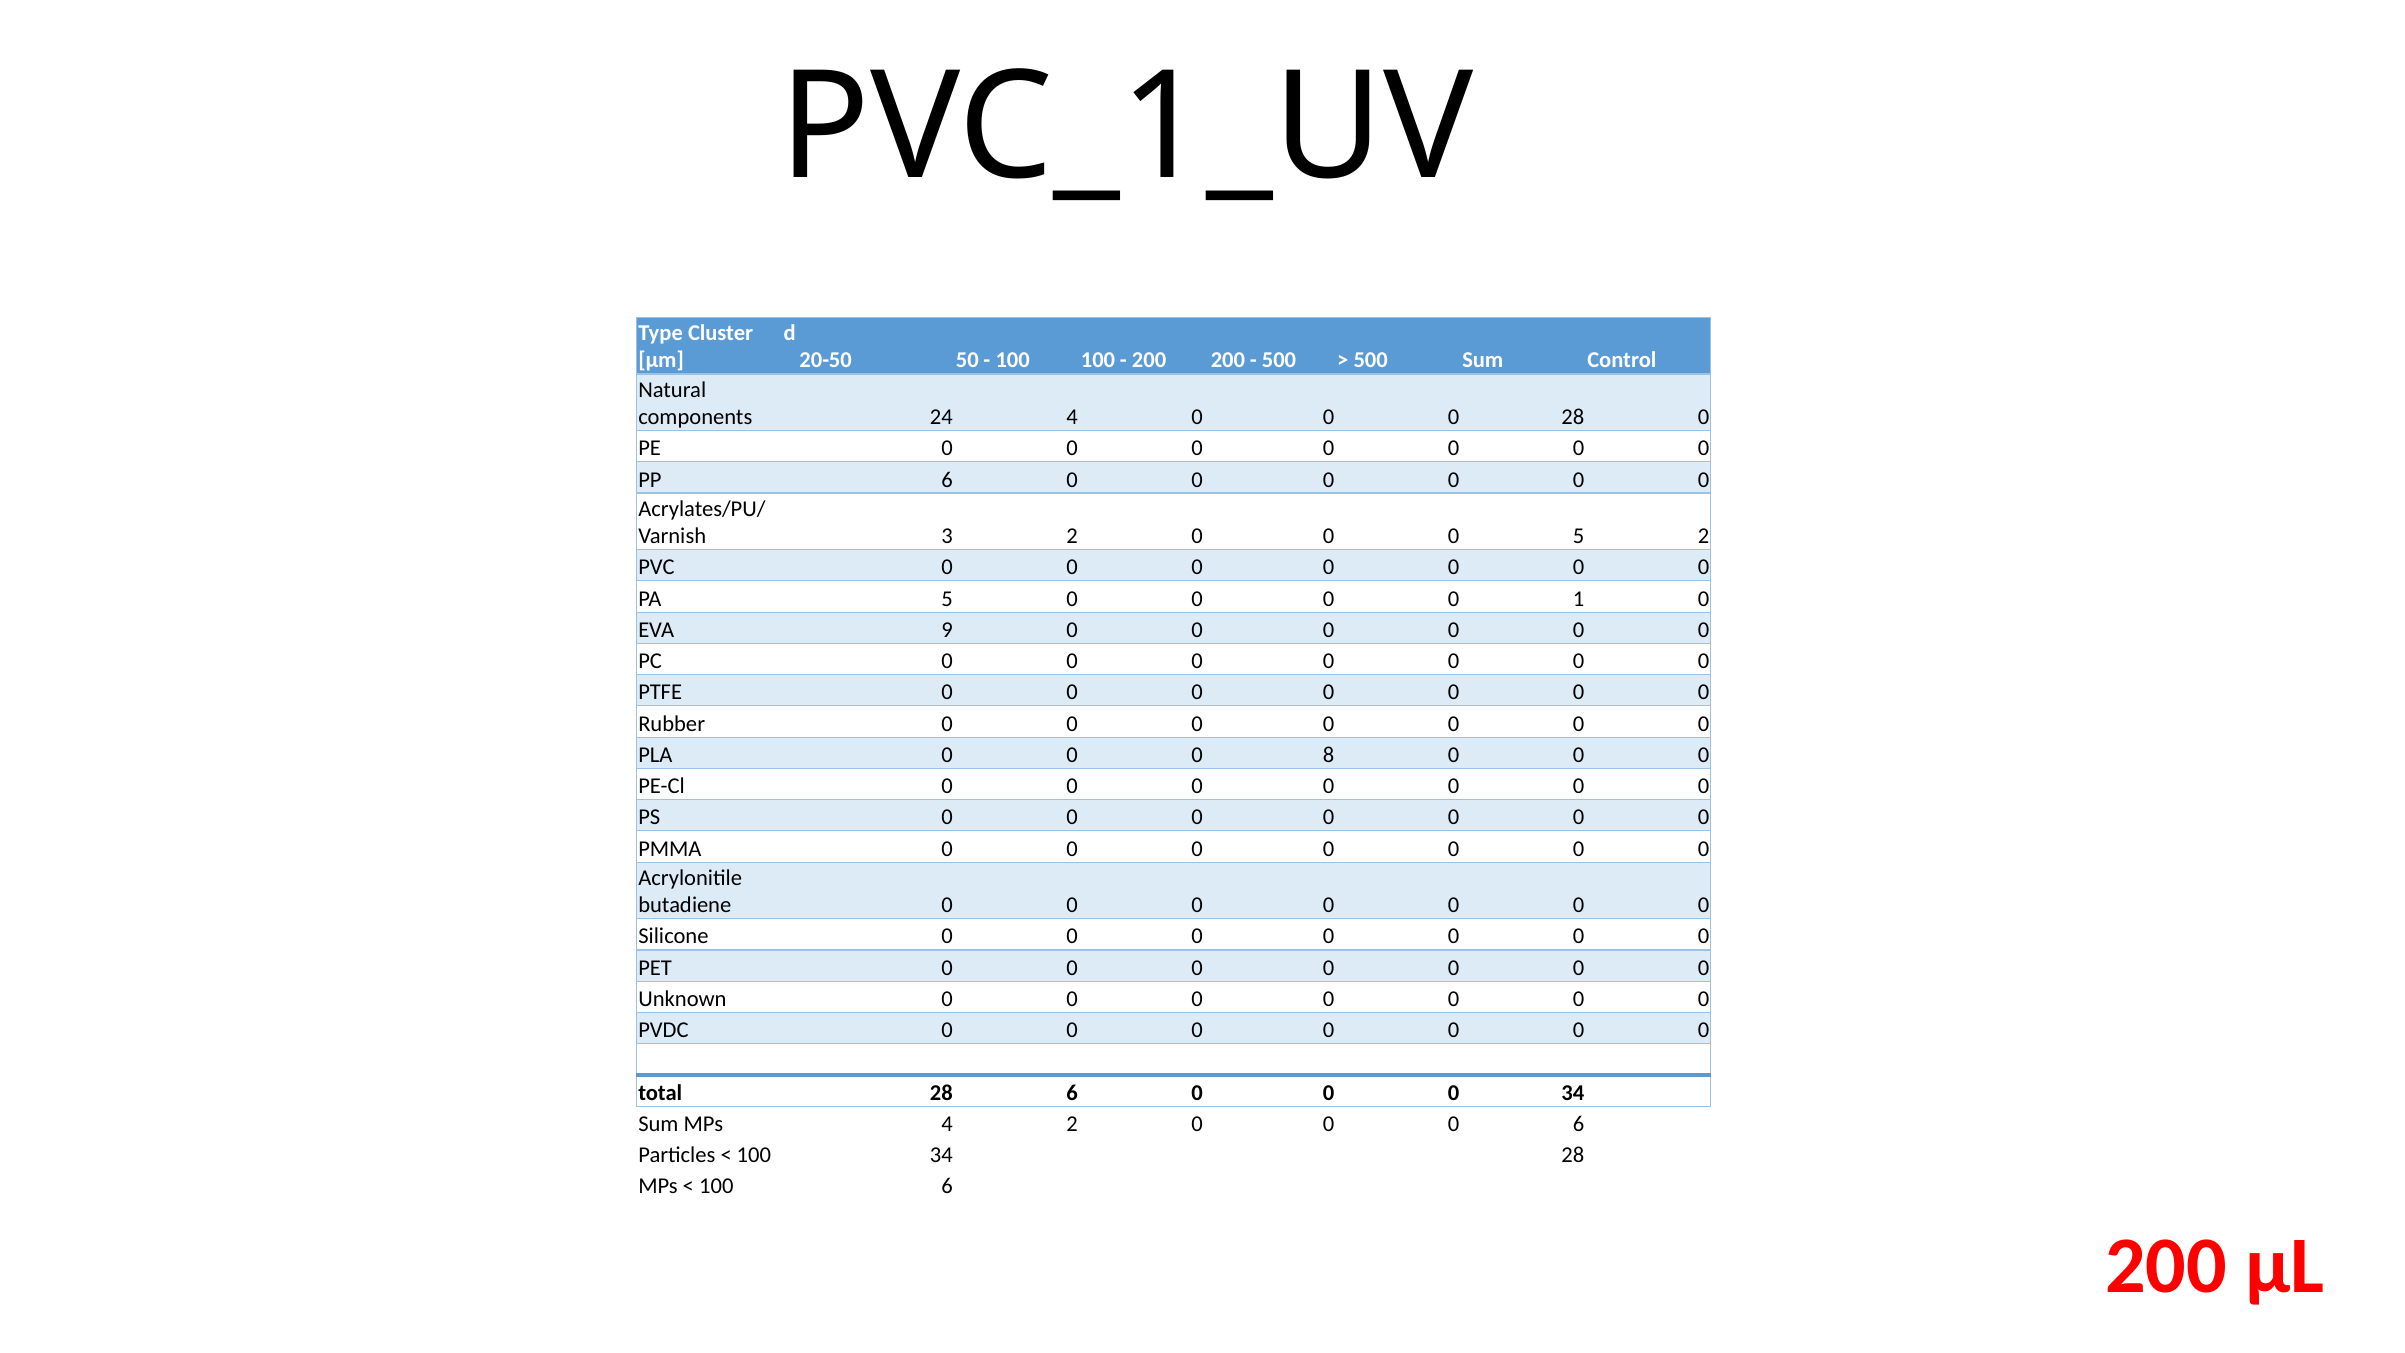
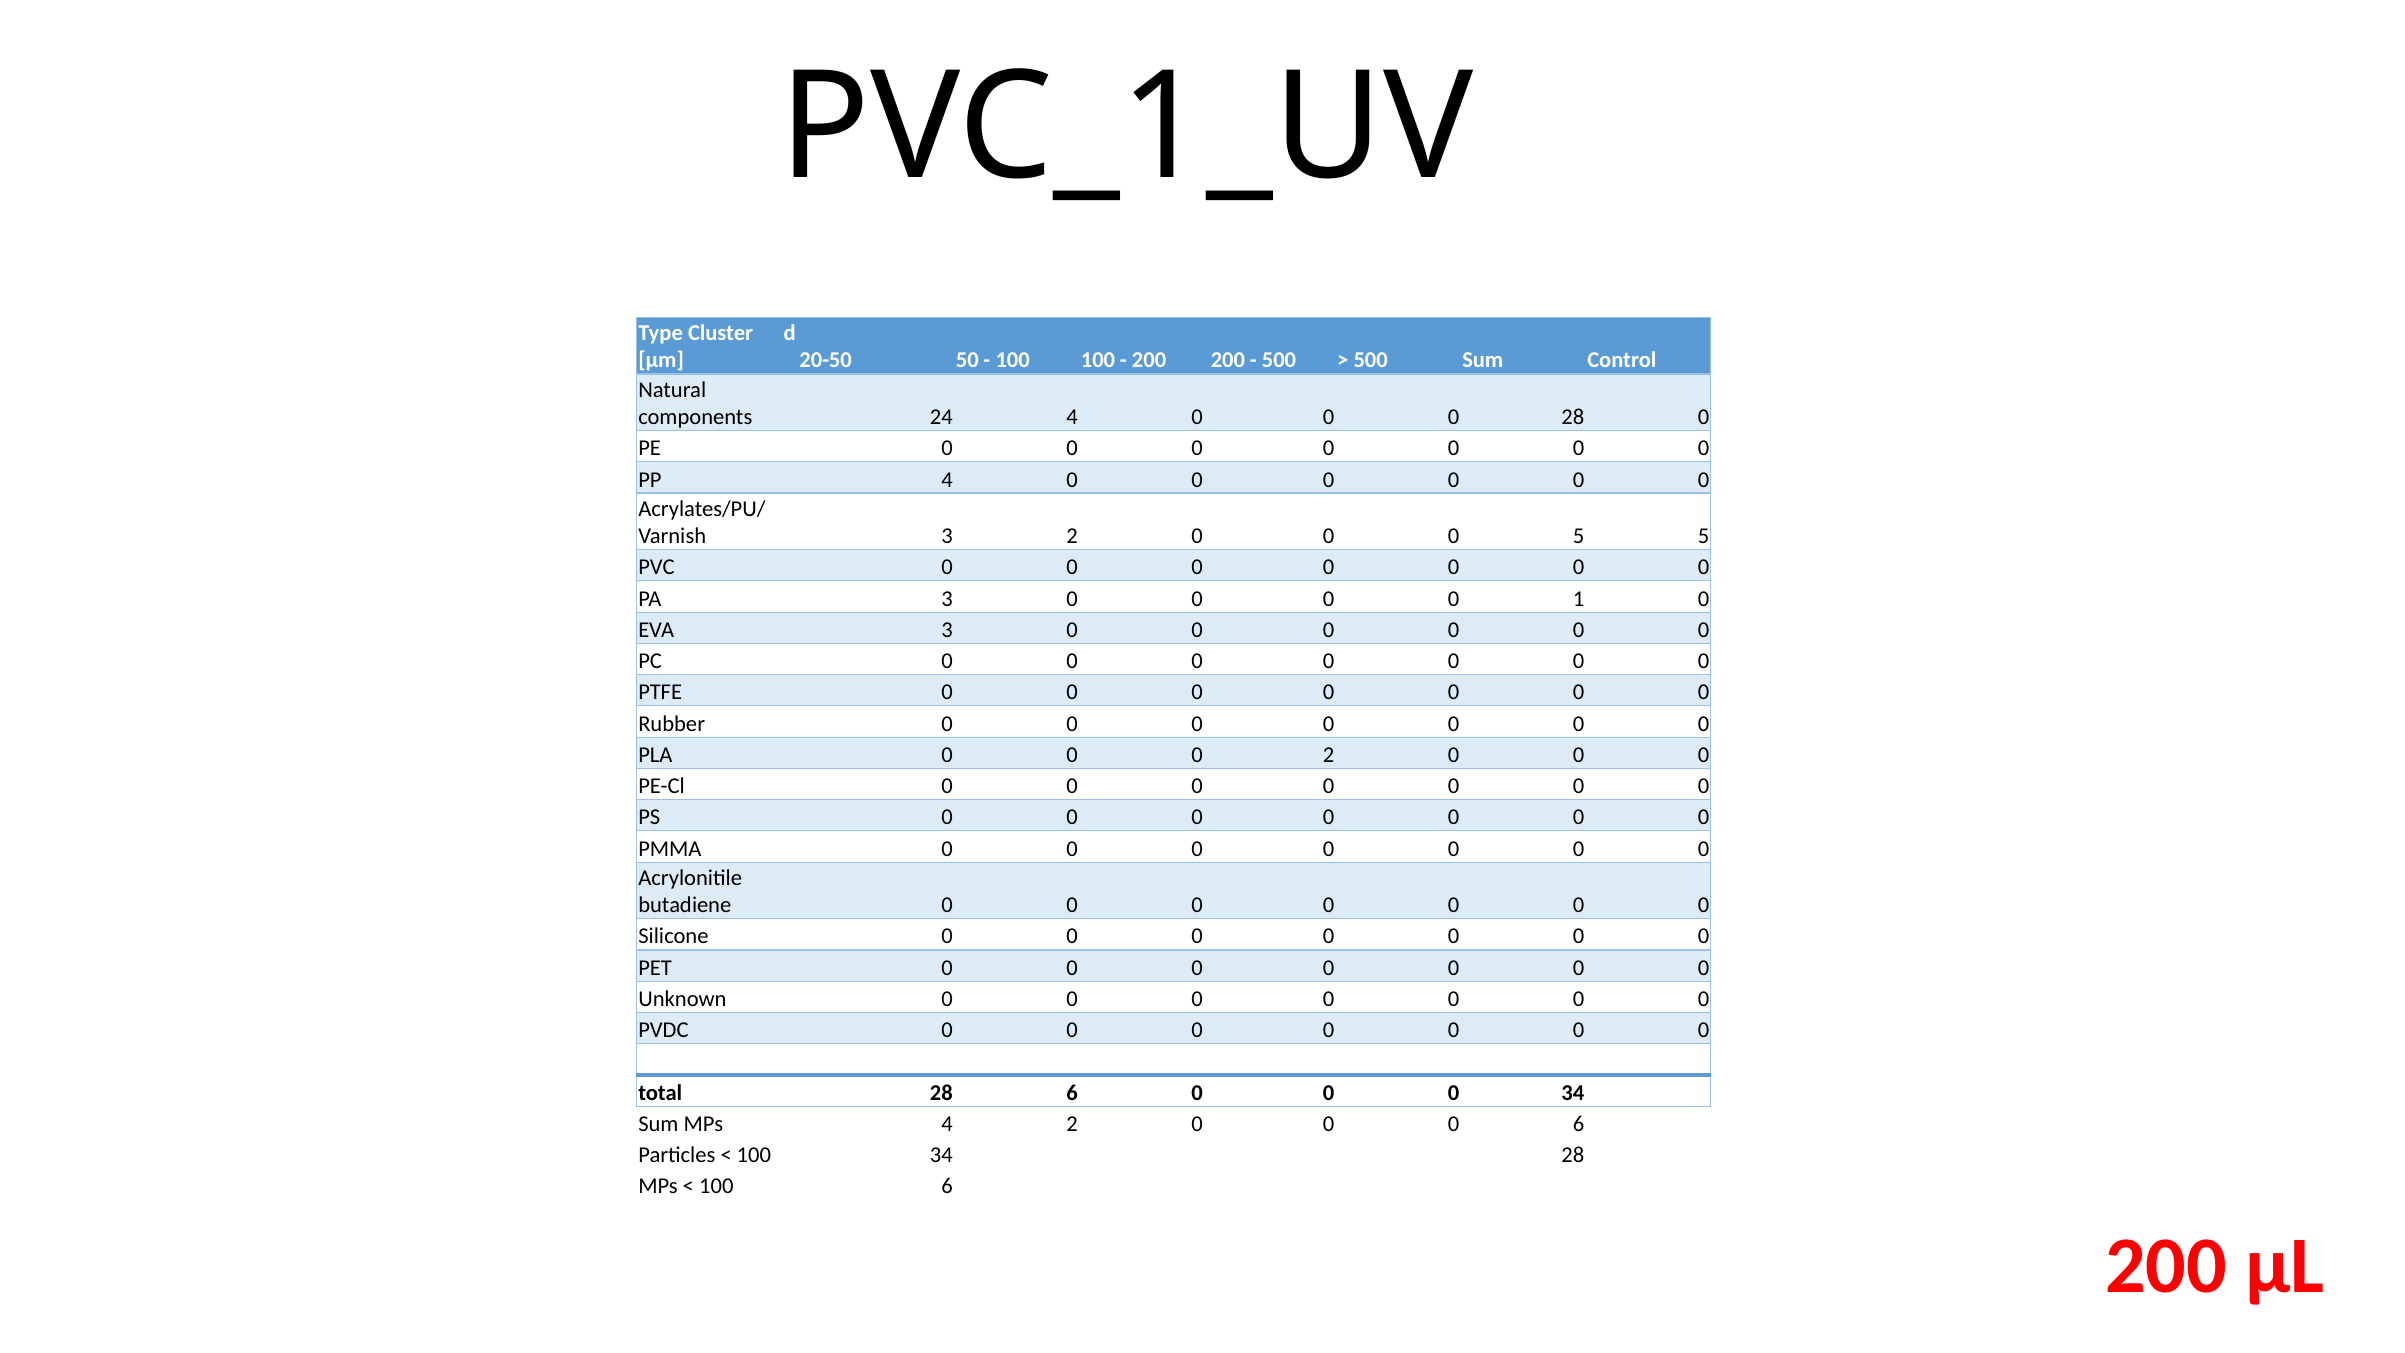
PP 6: 6 -> 4
5 2: 2 -> 5
PA 5: 5 -> 3
EVA 9: 9 -> 3
0 8: 8 -> 2
